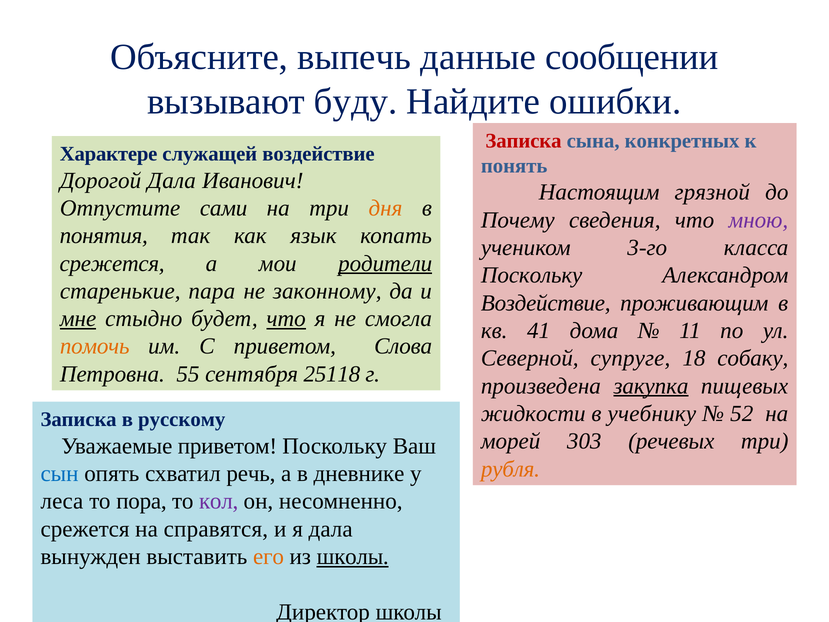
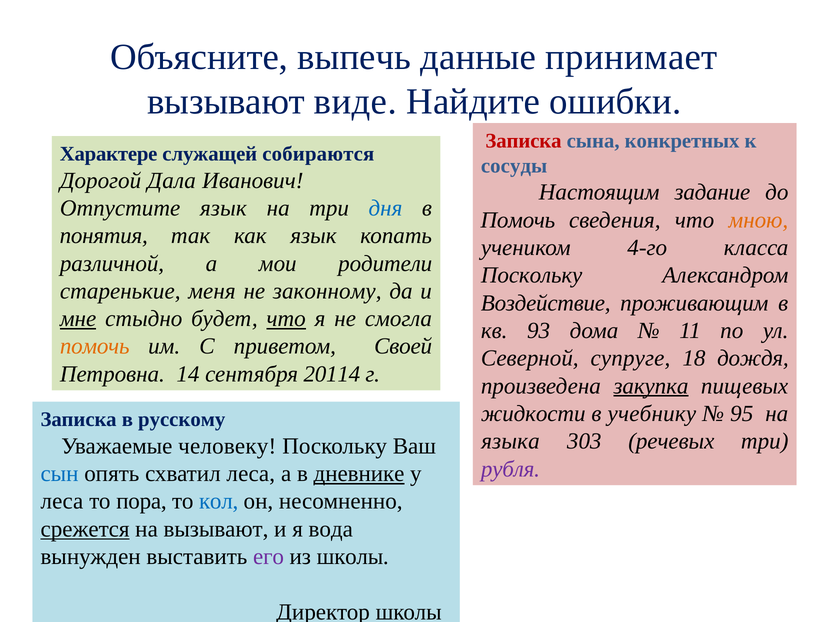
сообщении: сообщении -> принимает
буду: буду -> виде
служащей воздействие: воздействие -> собираются
понять: понять -> сосуды
грязной: грязной -> задание
Отпустите сами: сами -> язык
дня colour: orange -> blue
Почему at (518, 220): Почему -> Помочь
мною colour: purple -> orange
3-го: 3-го -> 4-го
срежется at (112, 263): срежется -> различной
родители underline: present -> none
пара: пара -> меня
41: 41 -> 93
Слова: Слова -> Своей
собаку: собаку -> дождя
55: 55 -> 14
25118: 25118 -> 20114
52: 52 -> 95
морей: морей -> языка
Уважаемые приветом: приветом -> человеку
рубля colour: orange -> purple
схватил речь: речь -> леса
дневнике underline: none -> present
кол colour: purple -> blue
срежется at (85, 529) underline: none -> present
на справятся: справятся -> вызывают
я дала: дала -> вода
его colour: orange -> purple
школы at (353, 556) underline: present -> none
